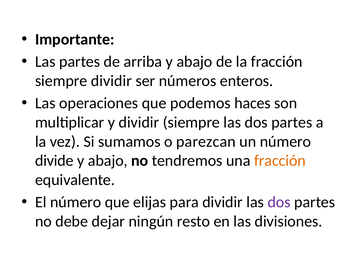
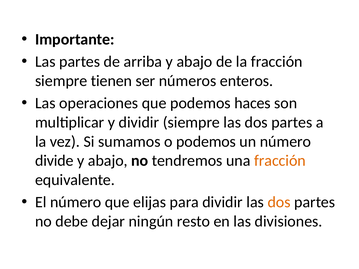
siempre dividir: dividir -> tienen
o parezcan: parezcan -> podemos
dos at (279, 202) colour: purple -> orange
